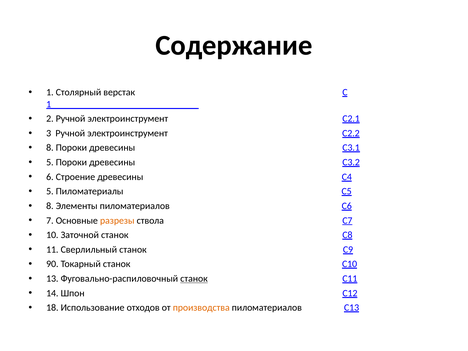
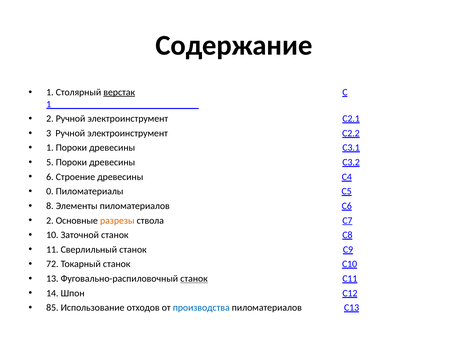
верстак underline: none -> present
8 at (50, 148): 8 -> 1
5 at (50, 191): 5 -> 0
7 at (50, 220): 7 -> 2
90: 90 -> 72
18: 18 -> 85
производства colour: orange -> blue
